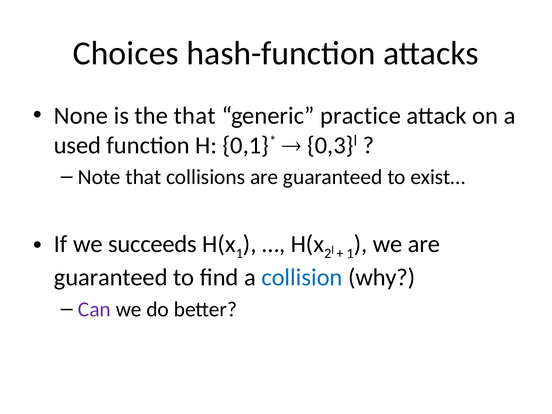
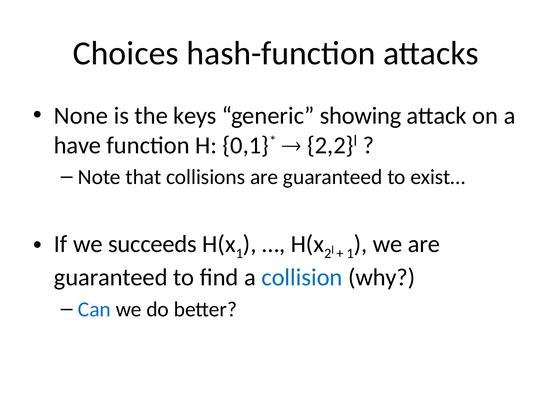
the that: that -> keys
practice: practice -> showing
used: used -> have
0,3: 0,3 -> 2,2
Can colour: purple -> blue
